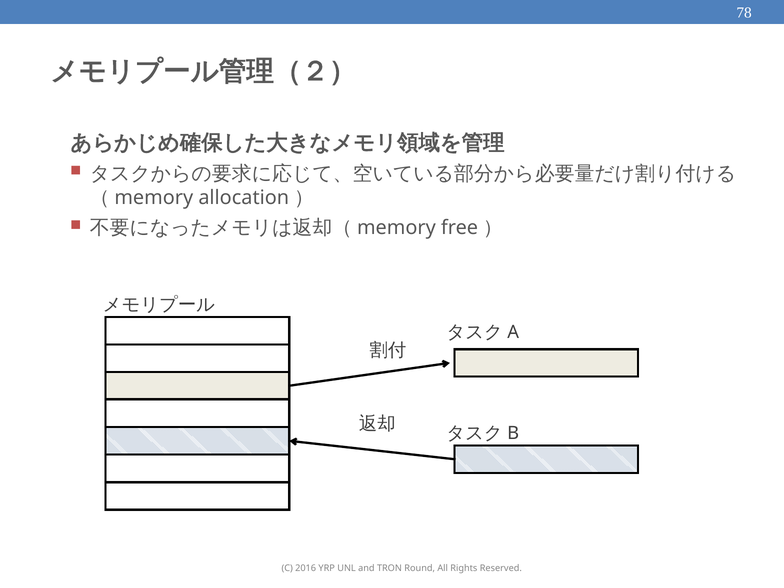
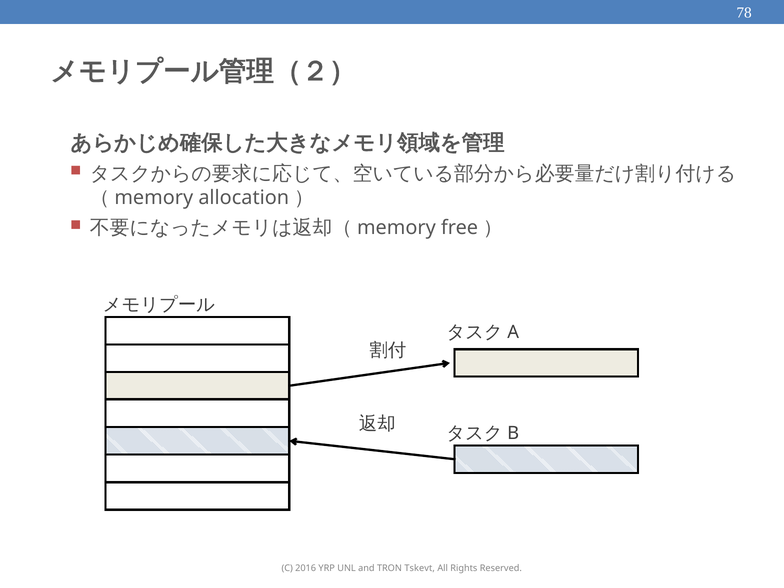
Round: Round -> Tskevt
